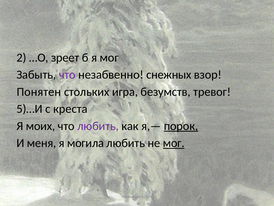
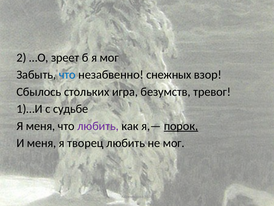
что at (67, 75) colour: purple -> blue
Понятен: Понятен -> Сбылось
5)…И: 5)…И -> 1)…И
креста: креста -> судьбе
Я моих: моих -> меня
могила: могила -> творец
мог at (174, 143) underline: present -> none
